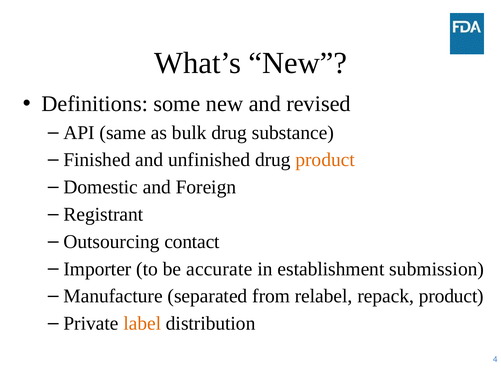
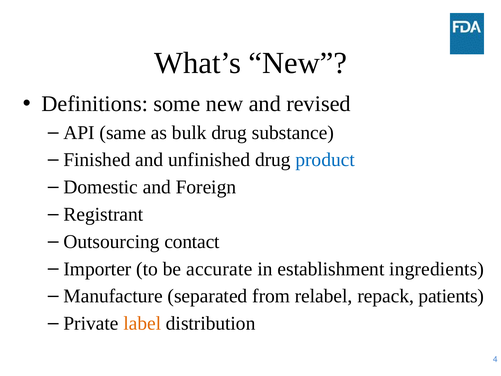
product at (325, 160) colour: orange -> blue
submission: submission -> ingredients
repack product: product -> patients
